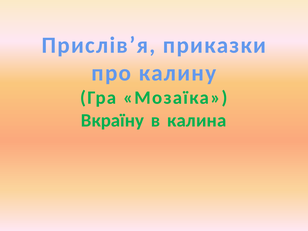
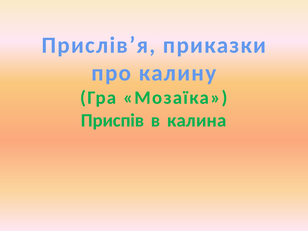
Вкраїну: Вкраїну -> Приспів
